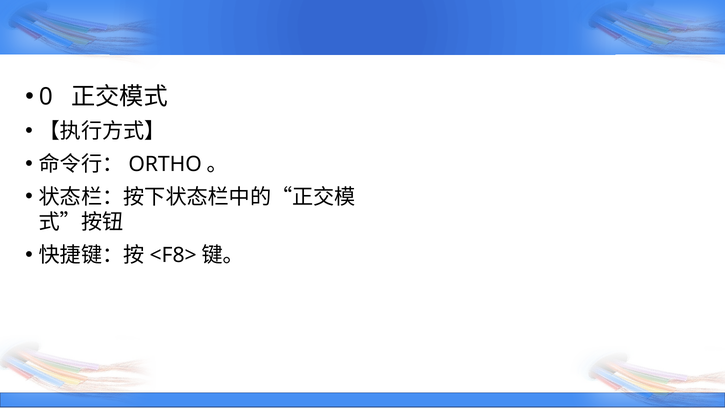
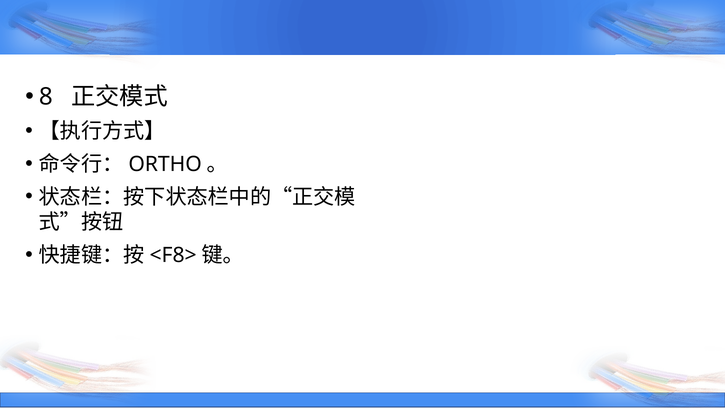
0: 0 -> 8
